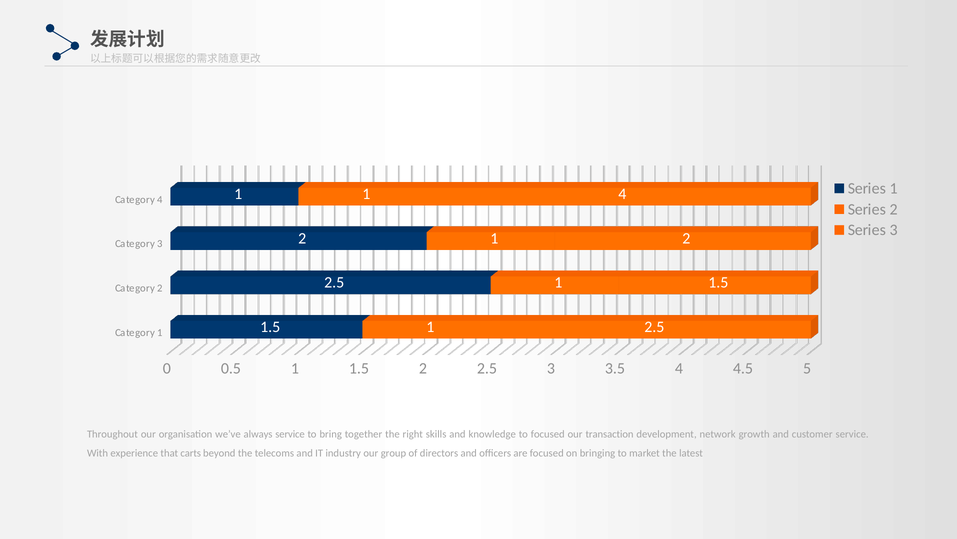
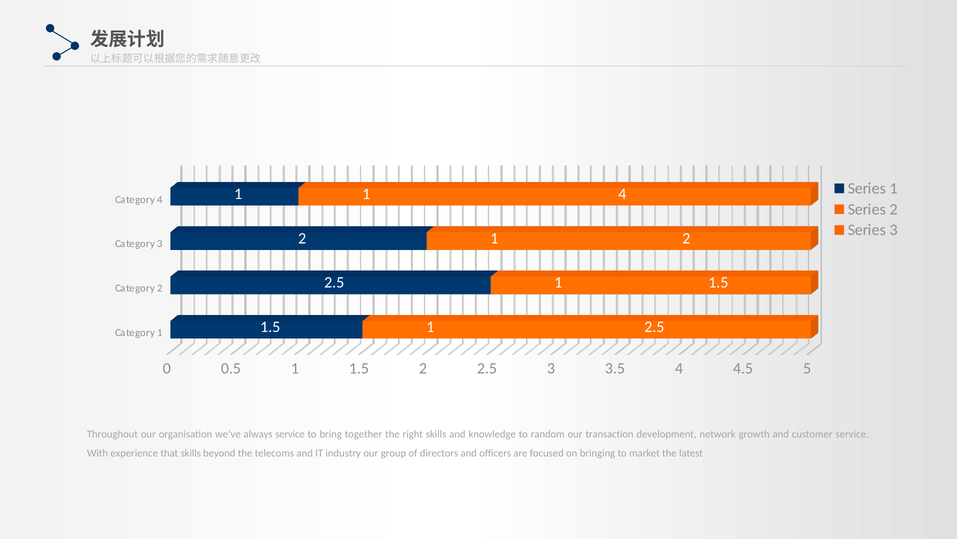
to focused: focused -> random
that carts: carts -> skills
